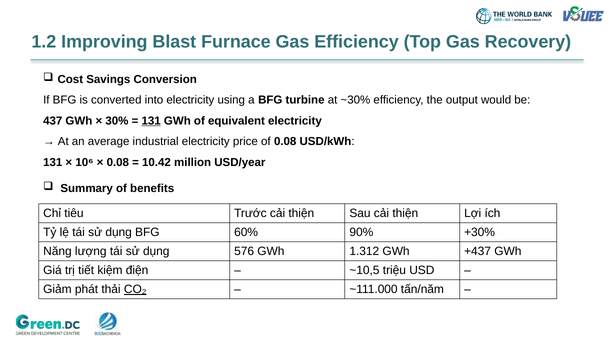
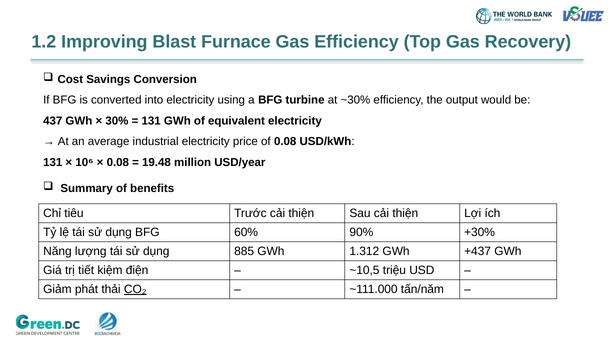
131 at (151, 121) underline: present -> none
10.42: 10.42 -> 19.48
576: 576 -> 885
